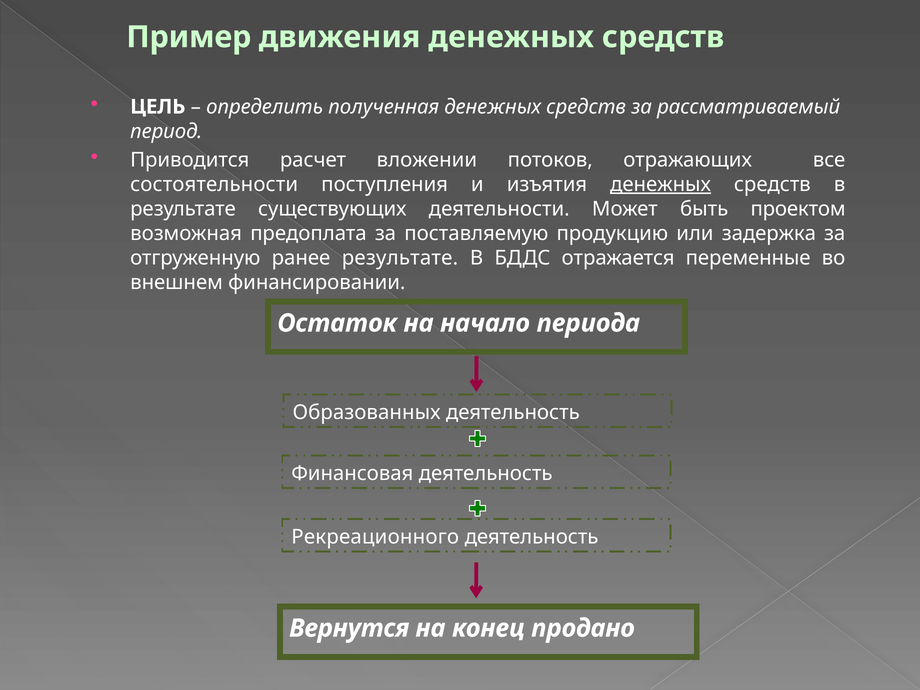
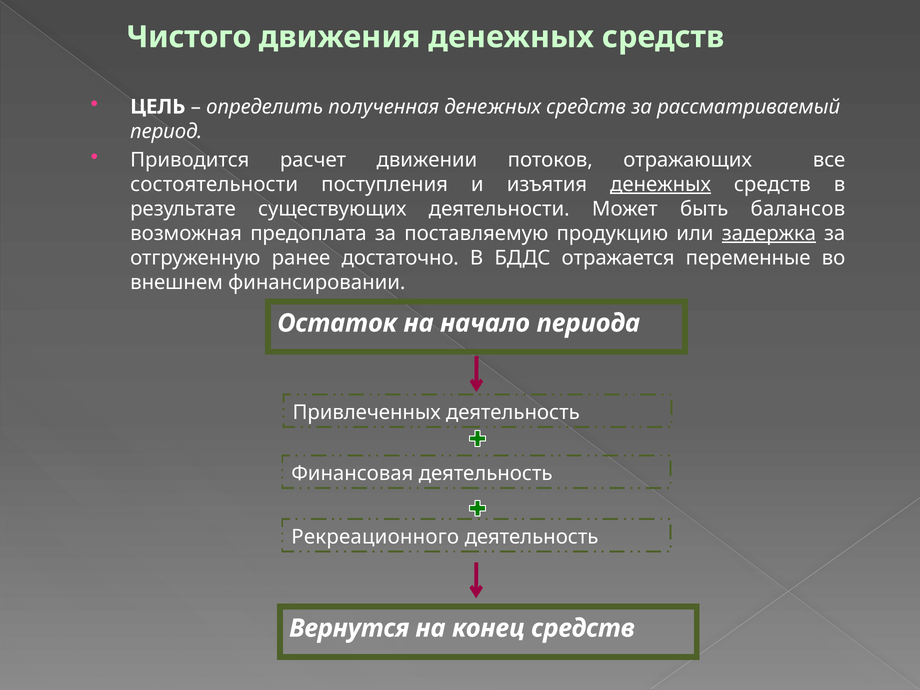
Пример: Пример -> Чистого
вложении: вложении -> движении
проектом: проектом -> балансов
задержка underline: none -> present
ранее результате: результате -> достаточно
Образованных: Образованных -> Привлеченных
конец продано: продано -> средств
